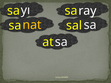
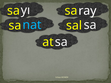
nat colour: yellow -> light blue
